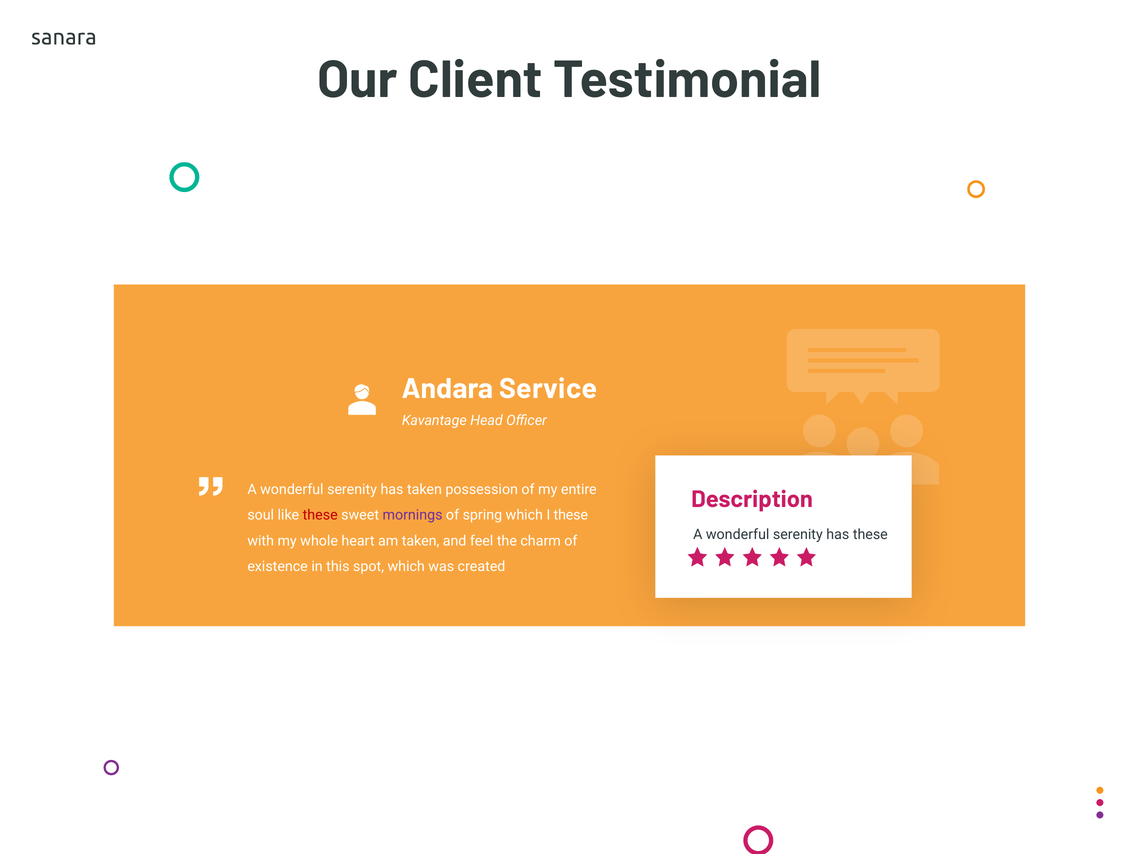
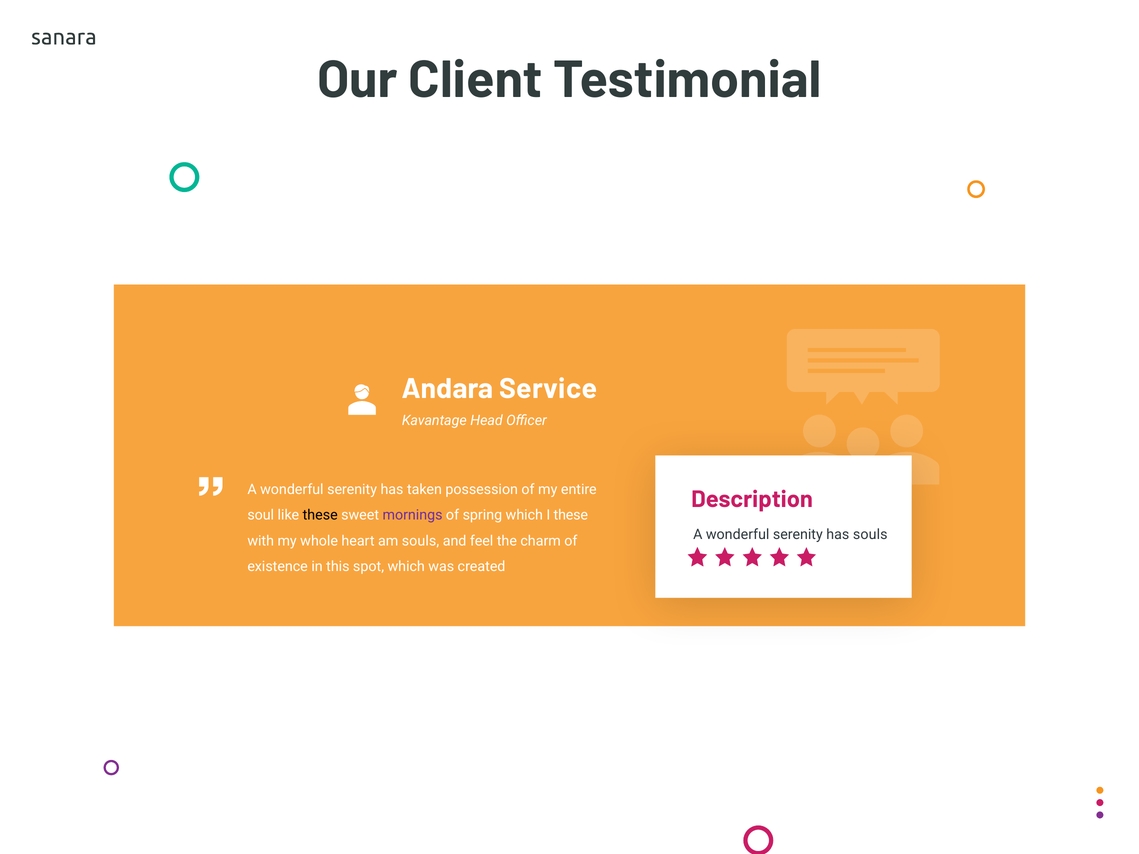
these at (320, 515) colour: red -> black
has these: these -> souls
am taken: taken -> souls
